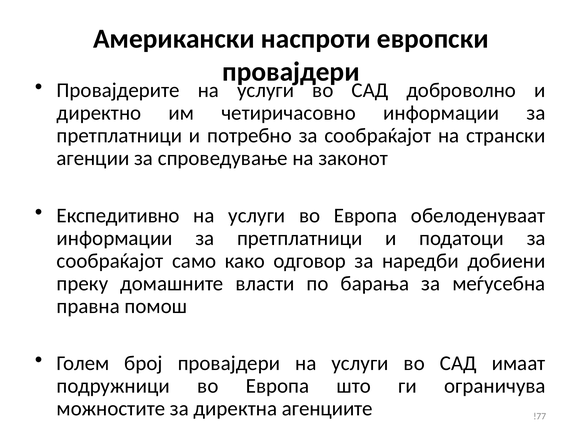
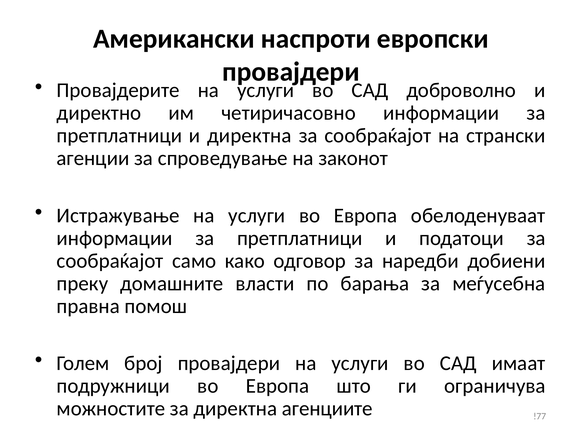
и потребно: потребно -> директна
Експедитивно: Експедитивно -> Истражување
